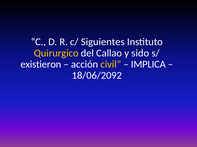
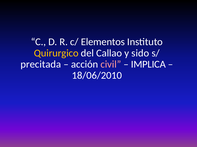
Siguientes: Siguientes -> Elementos
existieron: existieron -> precitada
civil colour: yellow -> pink
18/06/2092: 18/06/2092 -> 18/06/2010
